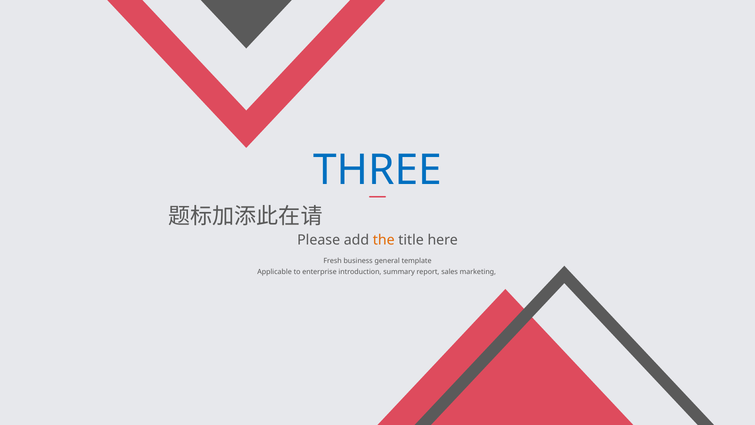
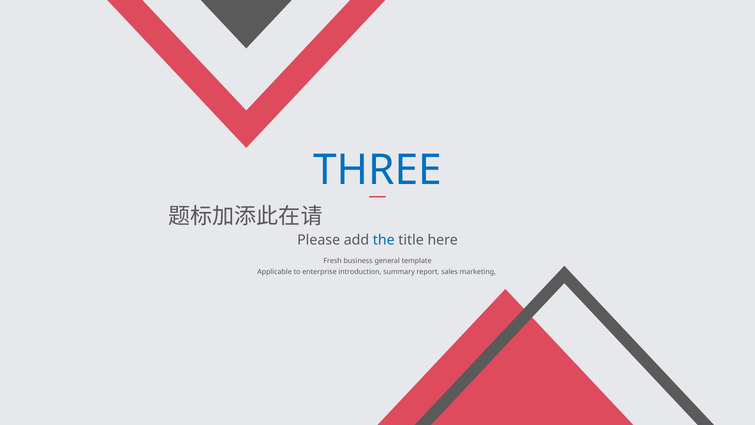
the colour: orange -> blue
